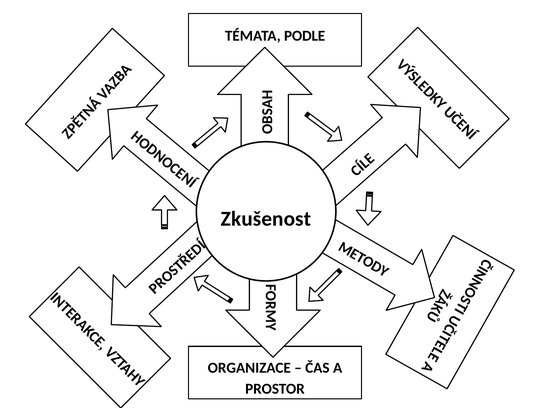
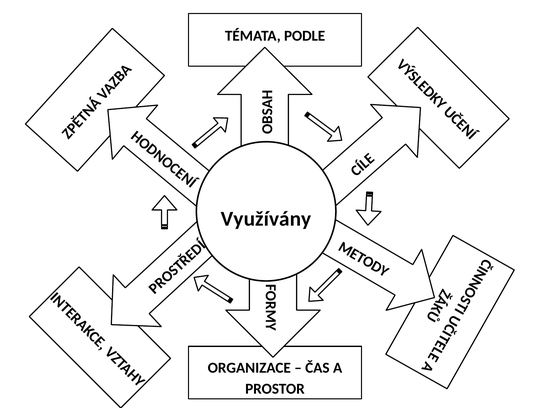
Zkušenost: Zkušenost -> Využívány
